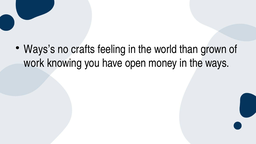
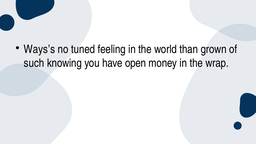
crafts: crafts -> tuned
work: work -> such
ways: ways -> wrap
